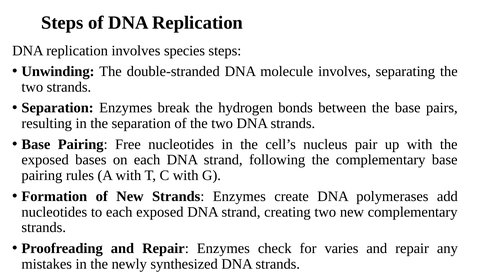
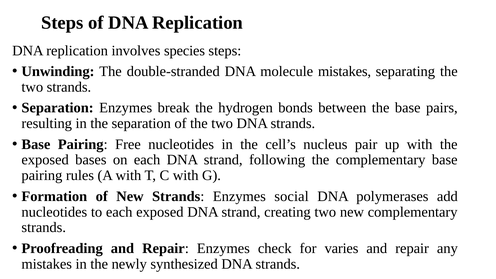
molecule involves: involves -> mistakes
create: create -> social
